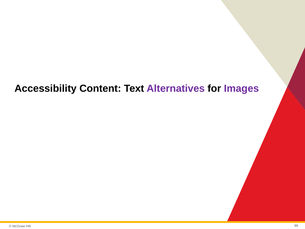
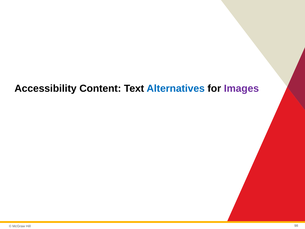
Alternatives colour: purple -> blue
